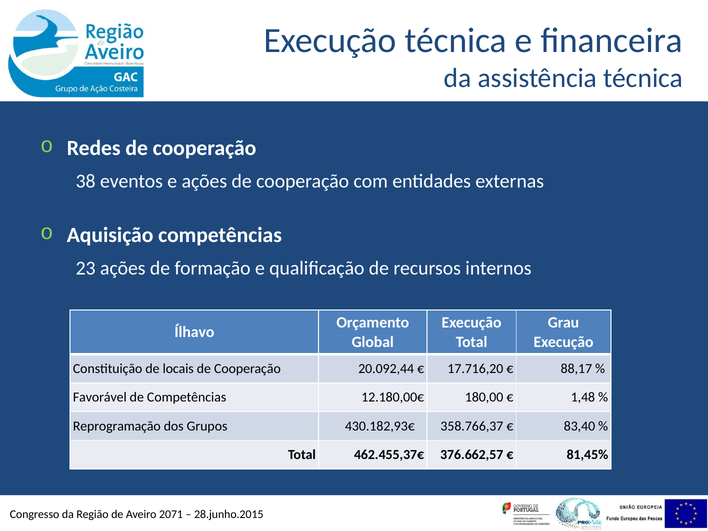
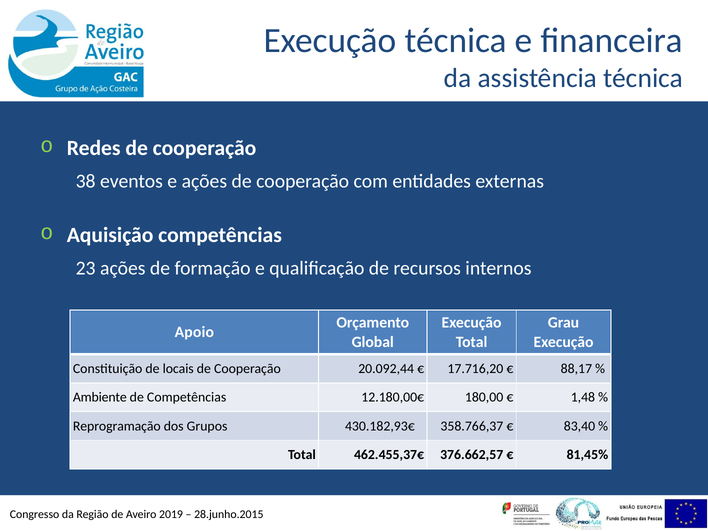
Ílhavo: Ílhavo -> Apoio
Favorável: Favorável -> Ambiente
2071: 2071 -> 2019
